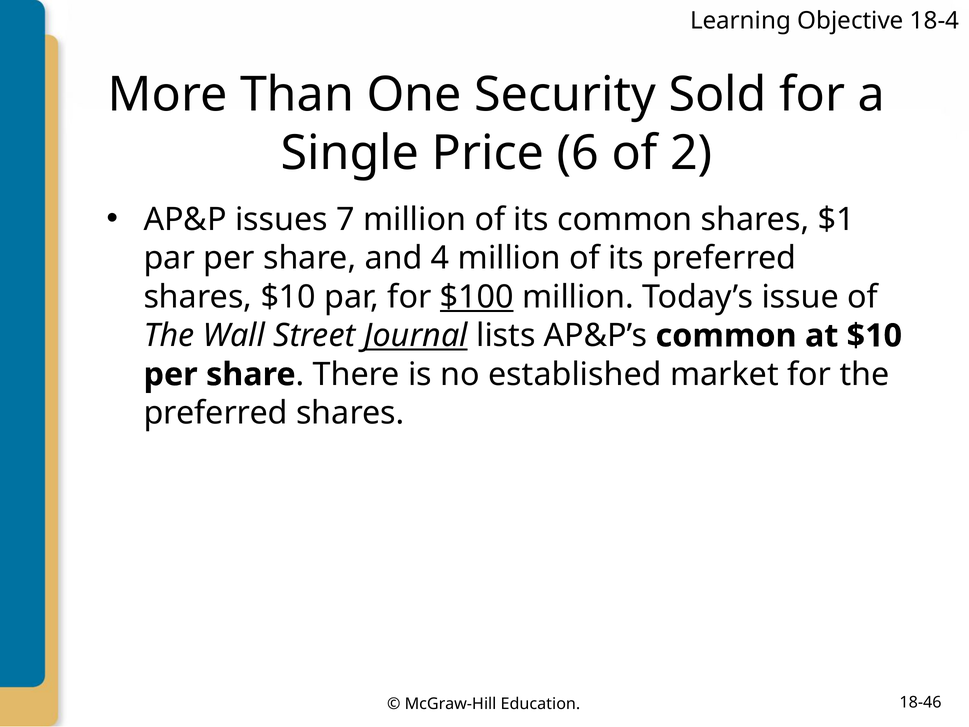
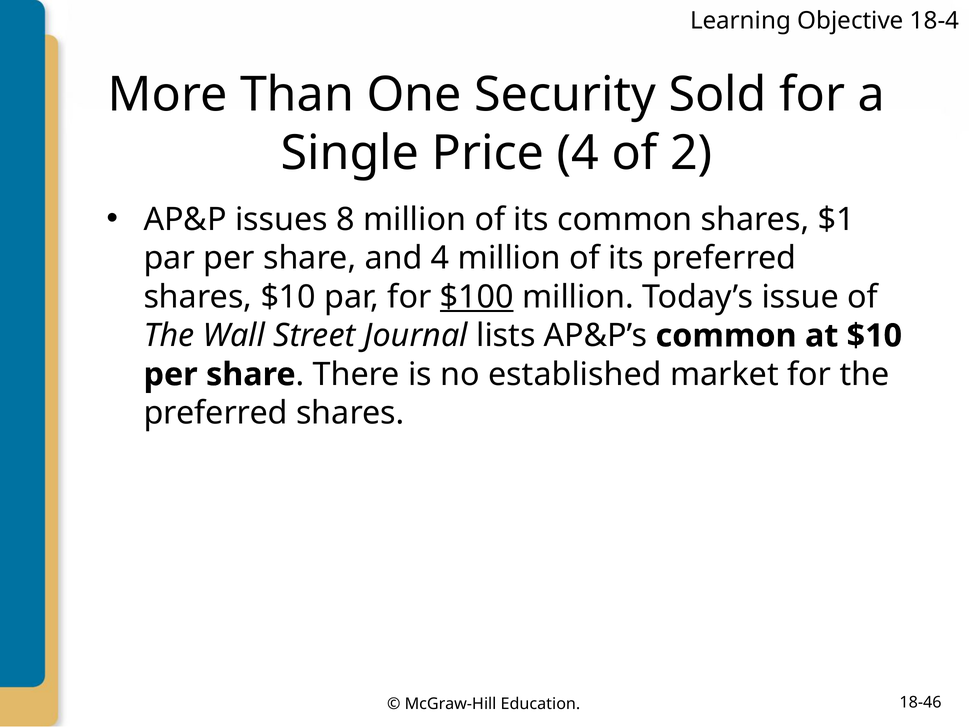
Price 6: 6 -> 4
7: 7 -> 8
Journal underline: present -> none
